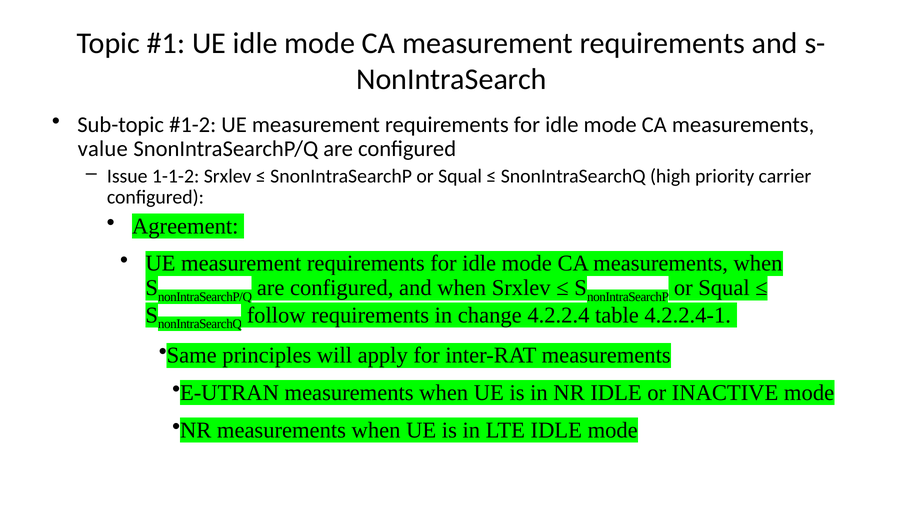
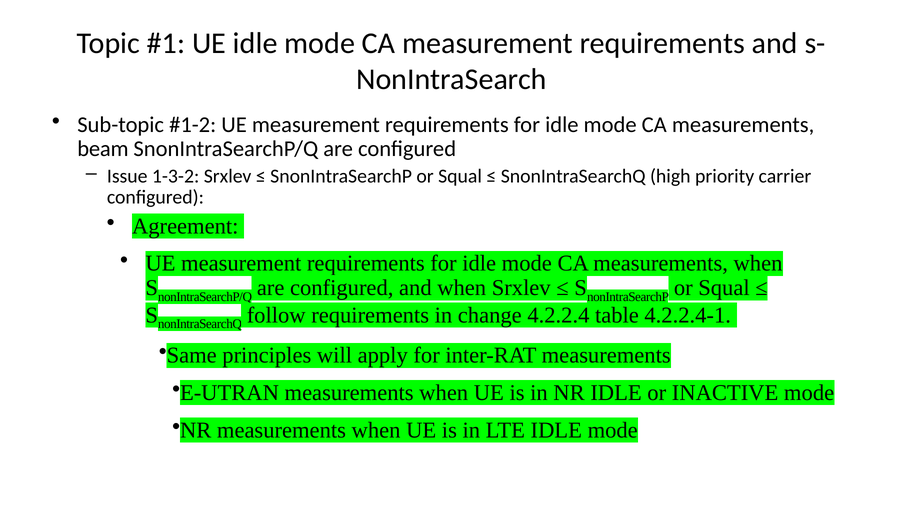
value: value -> beam
1-1-2: 1-1-2 -> 1-3-2
